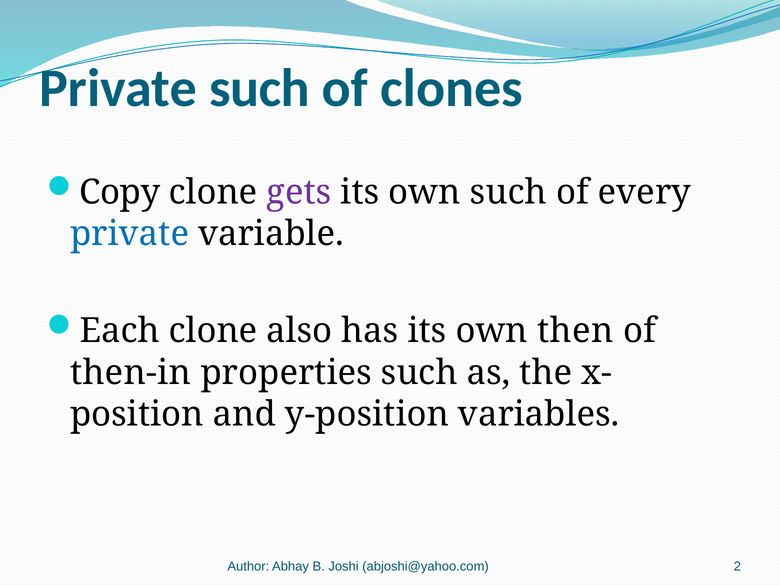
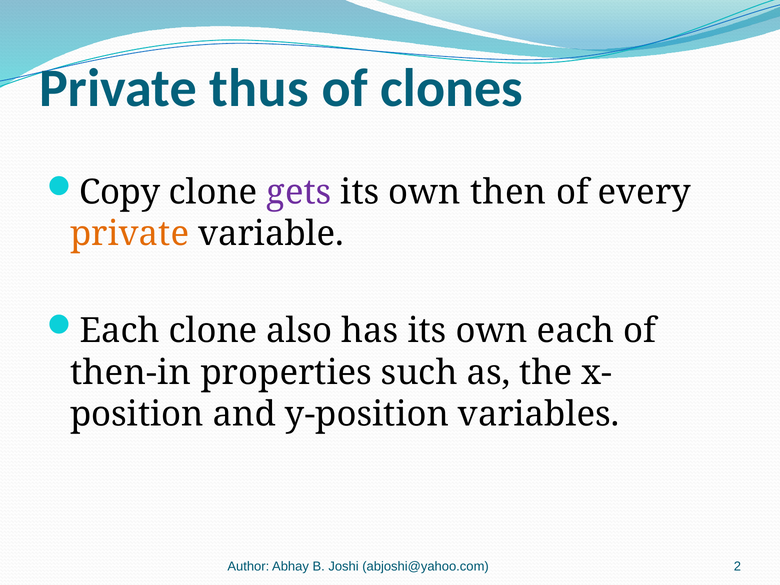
Private such: such -> thus
own such: such -> then
private at (130, 234) colour: blue -> orange
own then: then -> each
